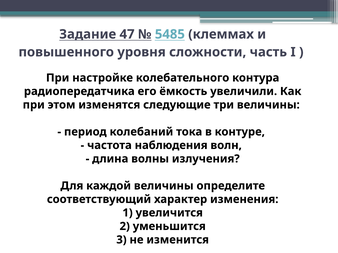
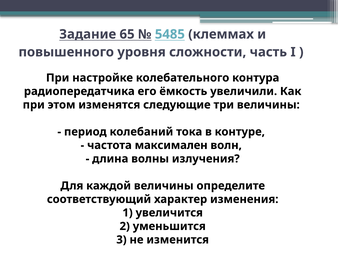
47: 47 -> 65
наблюдения: наблюдения -> максимален
